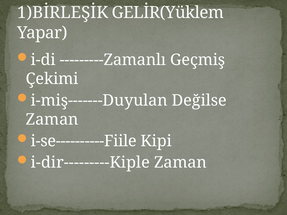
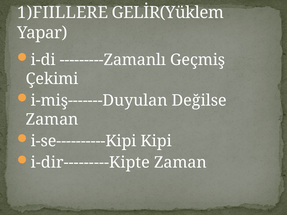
1)BİRLEŞİK: 1)BİRLEŞİK -> 1)FIILLERE
i-se----------Fiile: i-se----------Fiile -> i-se----------Kipi
i-dir---------Kiple: i-dir---------Kiple -> i-dir---------Kipte
